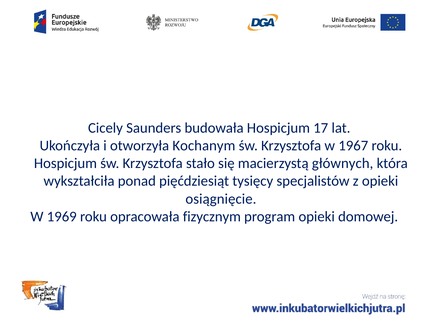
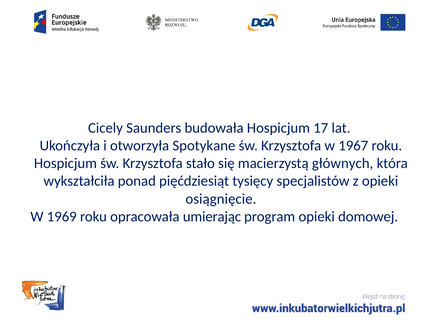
Kochanym: Kochanym -> Spotykane
fizycznym: fizycznym -> umierając
